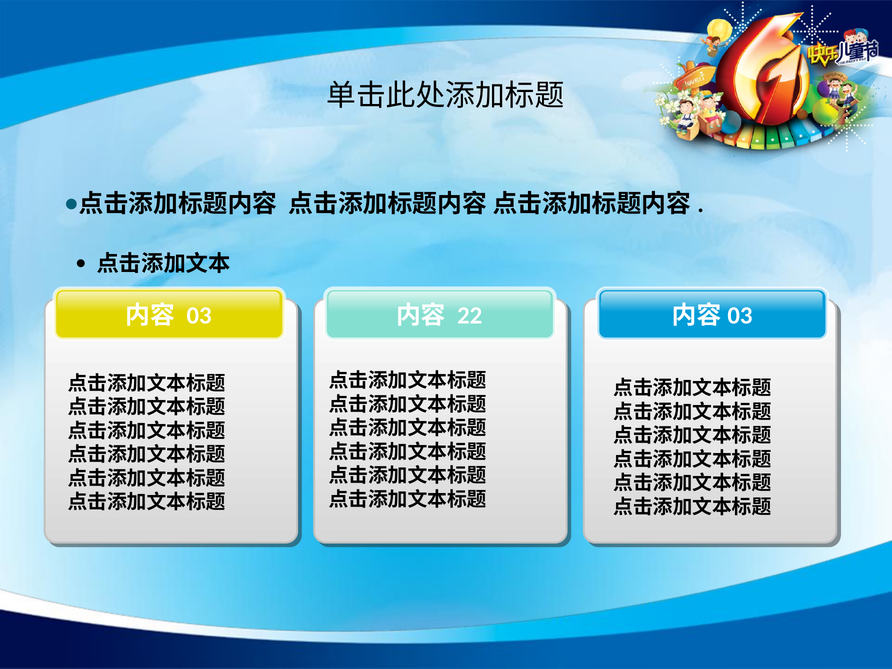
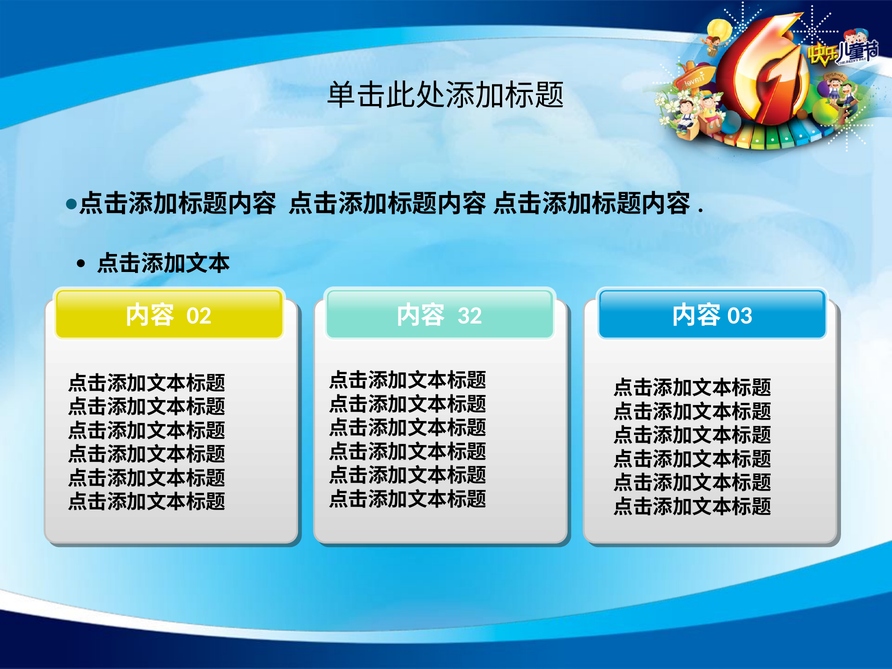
03: 03 -> 02
22: 22 -> 32
